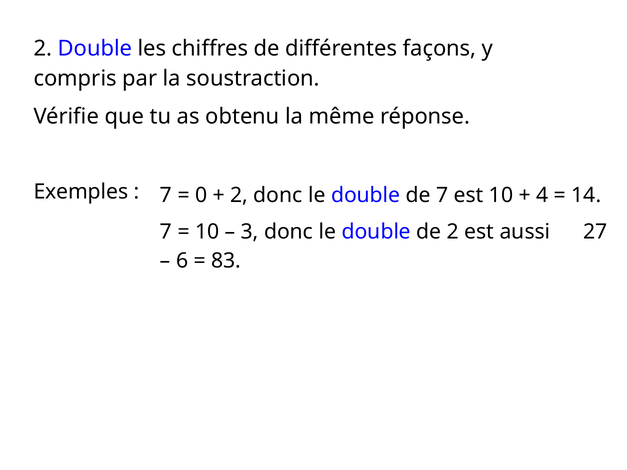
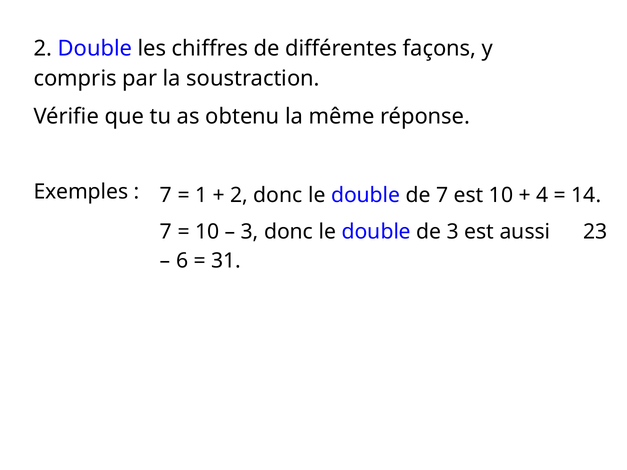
0: 0 -> 1
de 2: 2 -> 3
27: 27 -> 23
83: 83 -> 31
